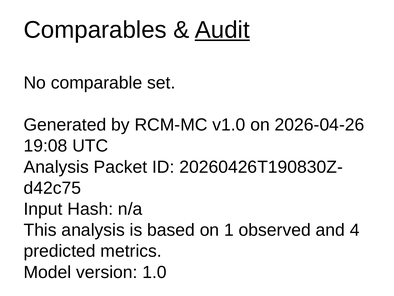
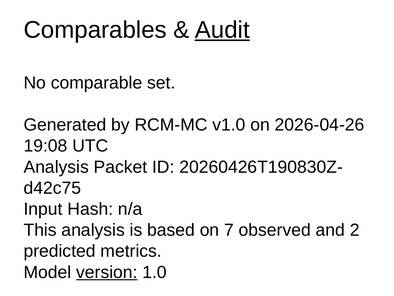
1: 1 -> 7
4: 4 -> 2
version underline: none -> present
